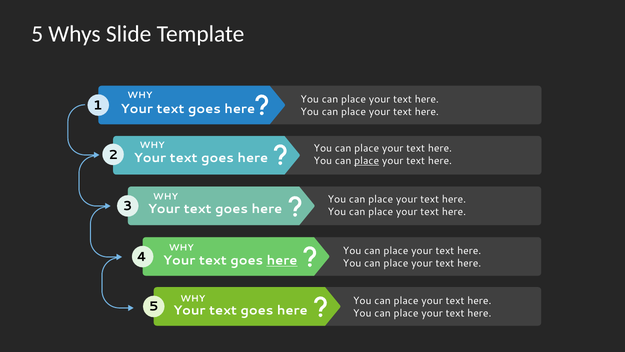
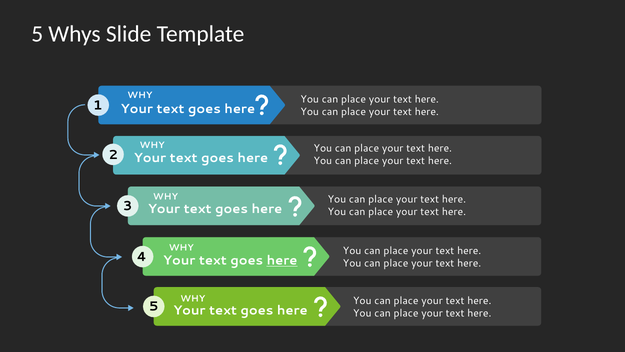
place at (367, 160) underline: present -> none
